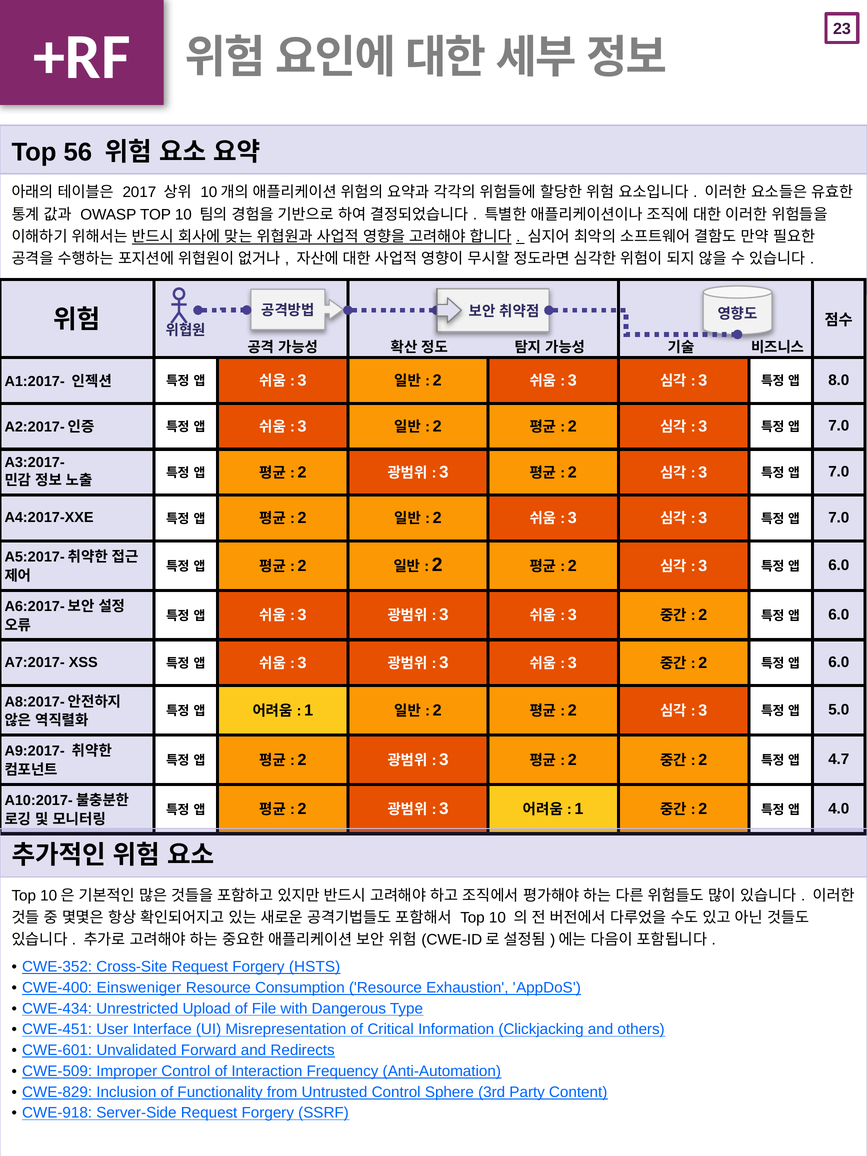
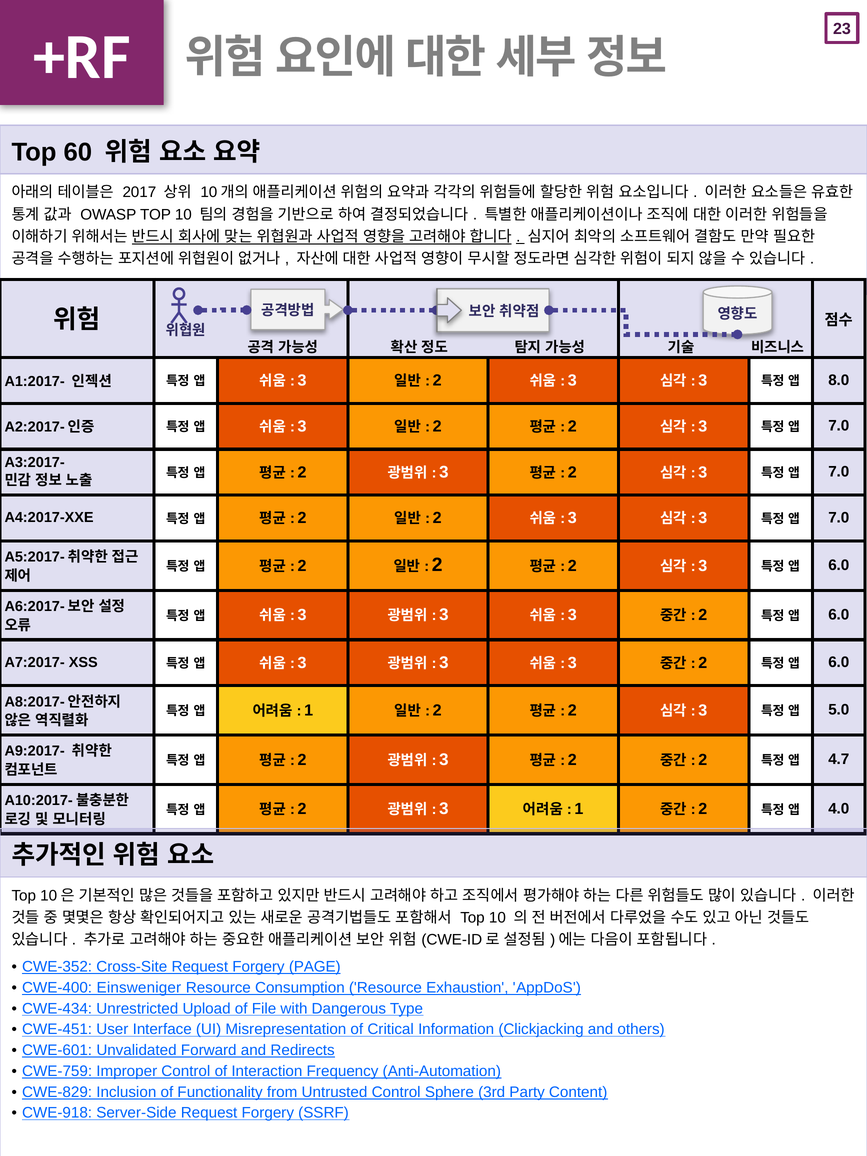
56: 56 -> 60
HSTS: HSTS -> PAGE
CWE-509: CWE-509 -> CWE-759
